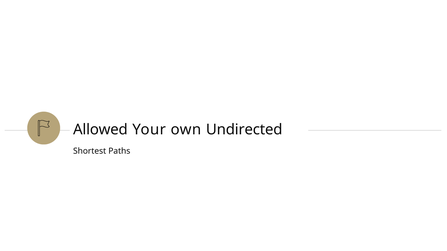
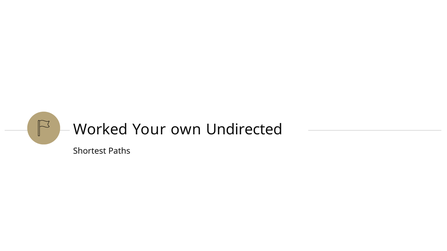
Allowed: Allowed -> Worked
